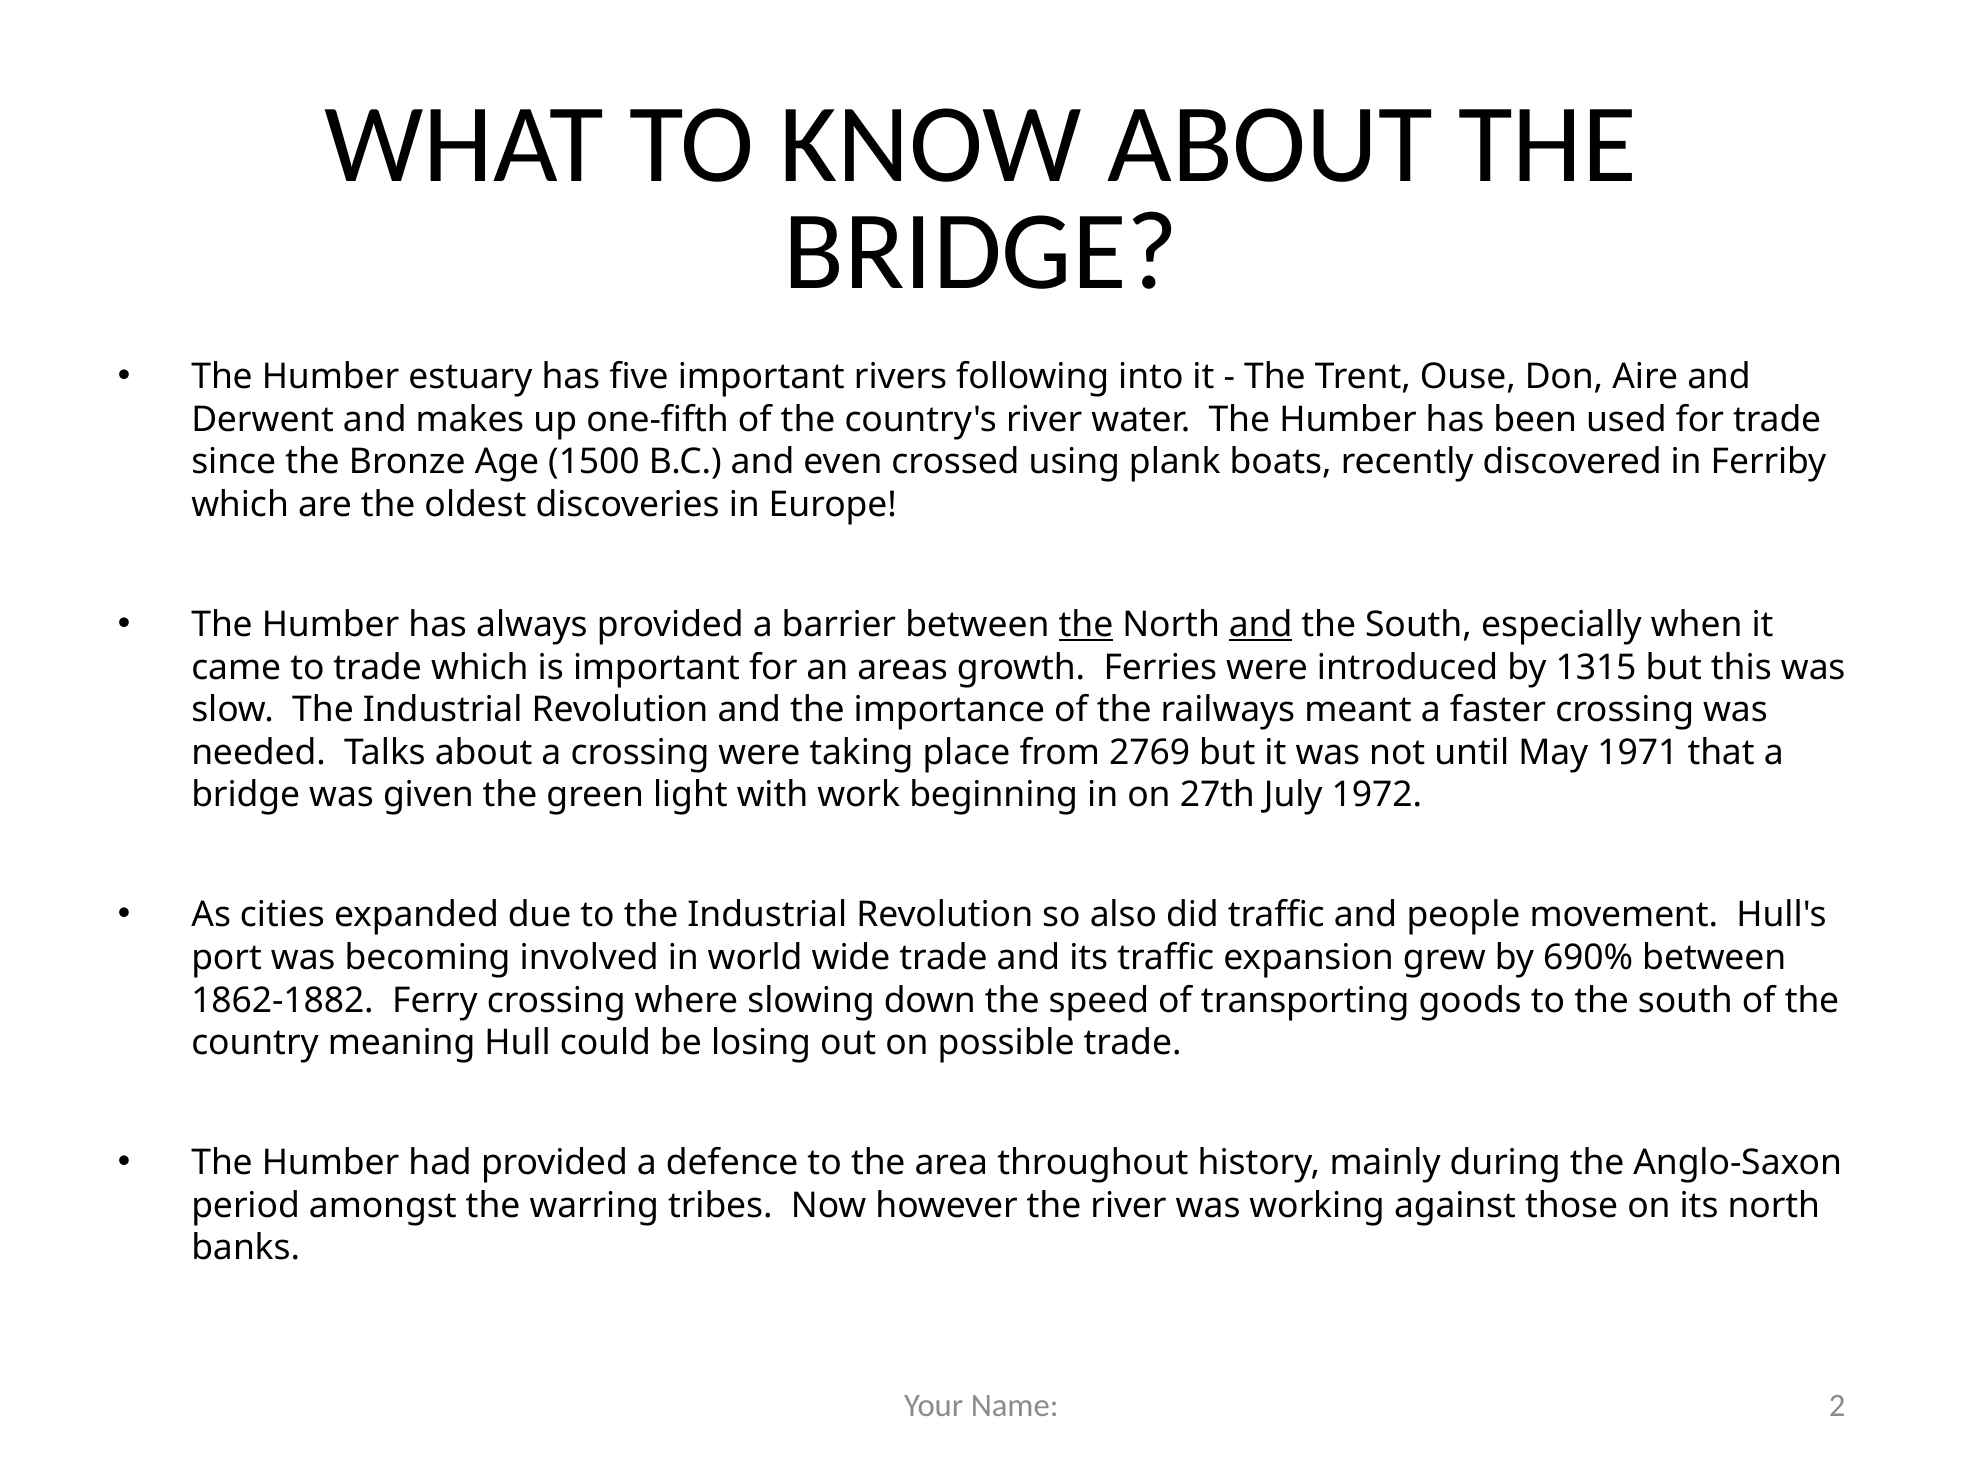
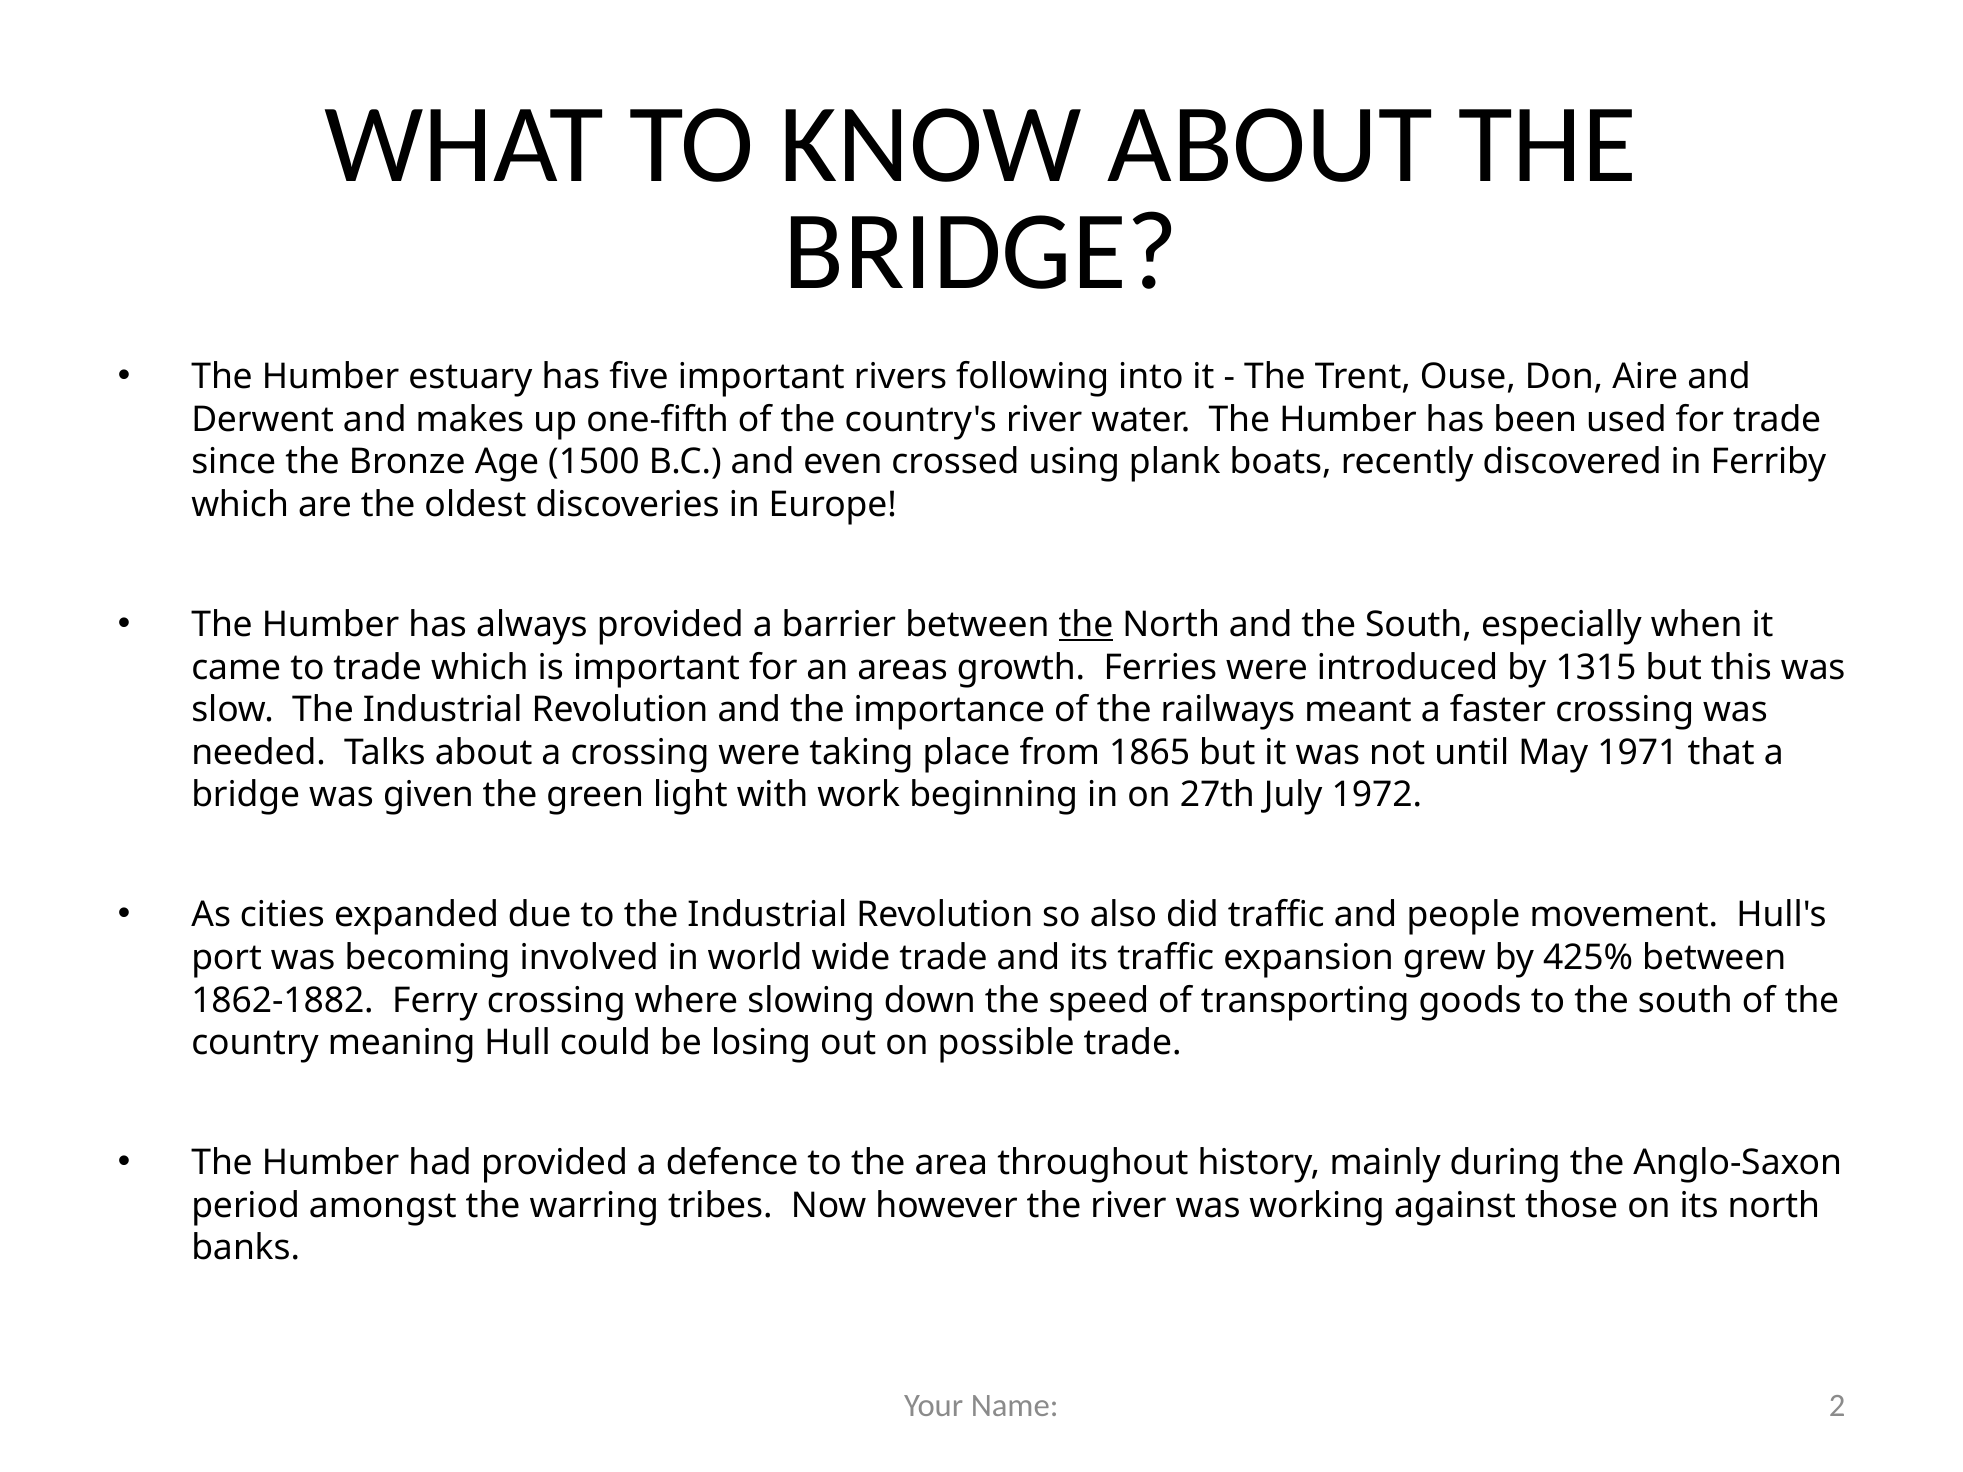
and at (1261, 625) underline: present -> none
2769: 2769 -> 1865
690%: 690% -> 425%
